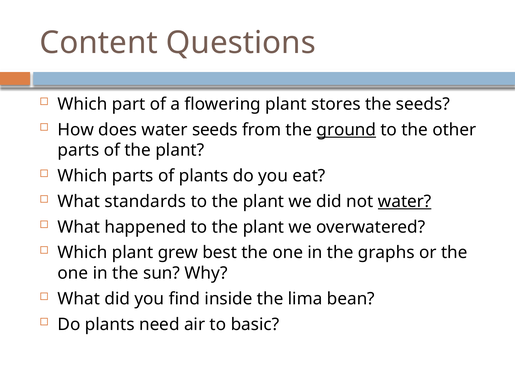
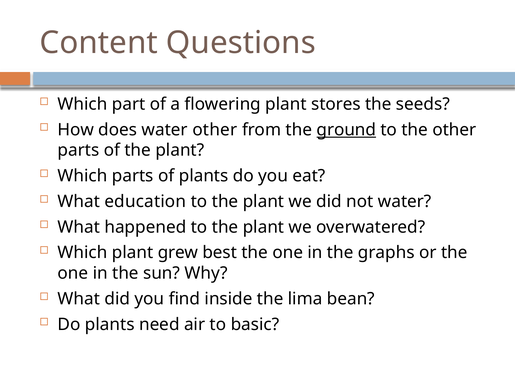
water seeds: seeds -> other
standards: standards -> education
water at (405, 202) underline: present -> none
